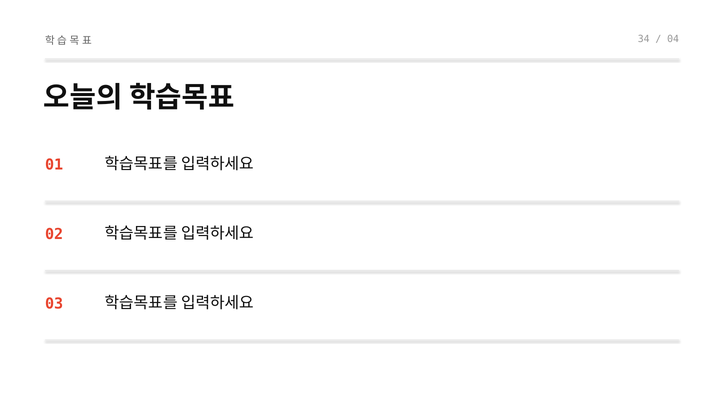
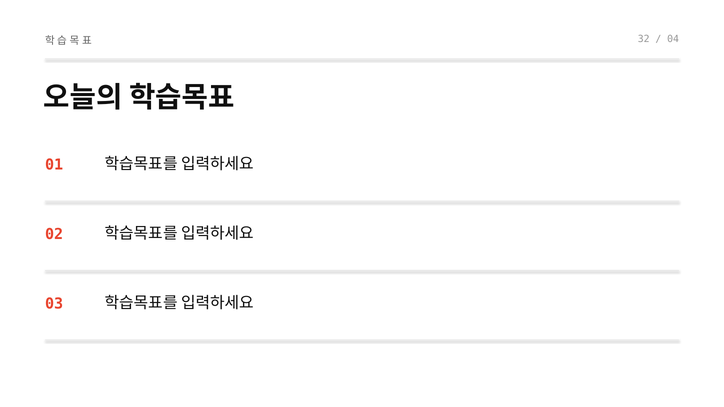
34: 34 -> 32
